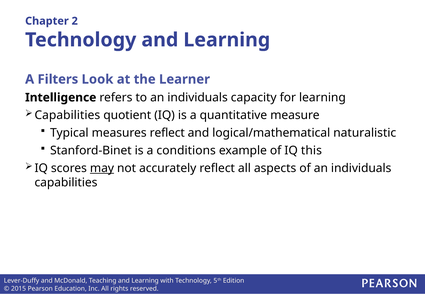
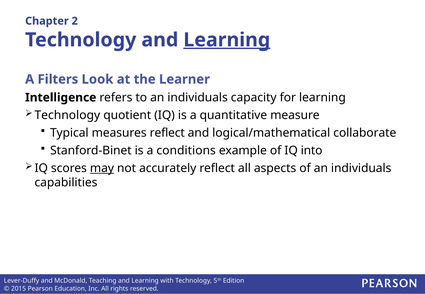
Learning at (227, 40) underline: none -> present
Capabilities at (67, 115): Capabilities -> Technology
naturalistic: naturalistic -> collaborate
this: this -> into
